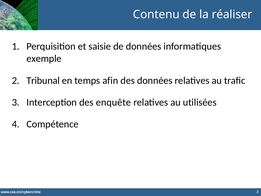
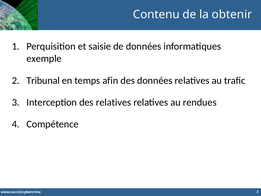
réaliser: réaliser -> obtenir
des enquête: enquête -> relatives
utilisées: utilisées -> rendues
